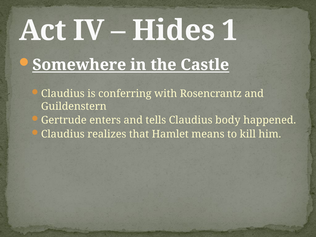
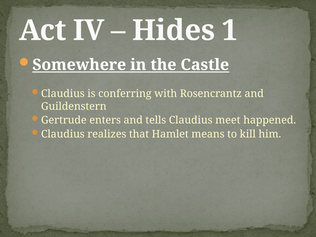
body: body -> meet
